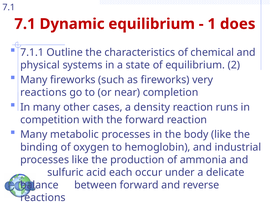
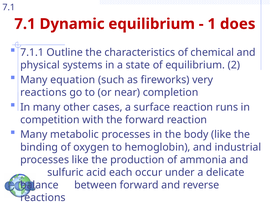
Many fireworks: fireworks -> equation
density: density -> surface
